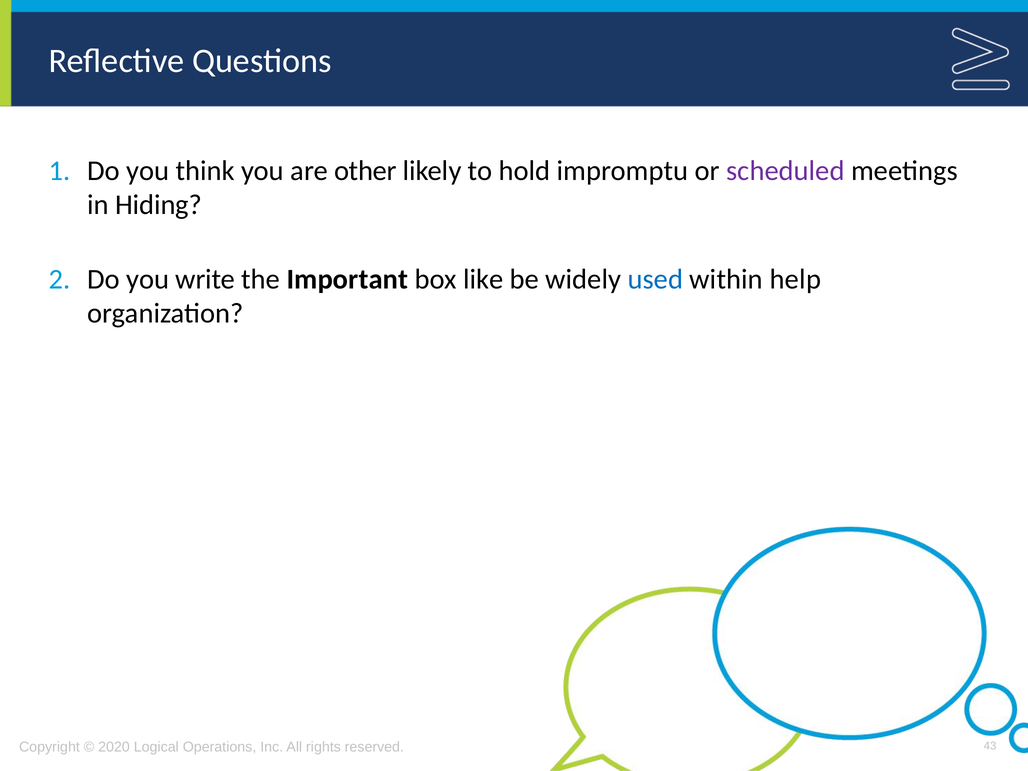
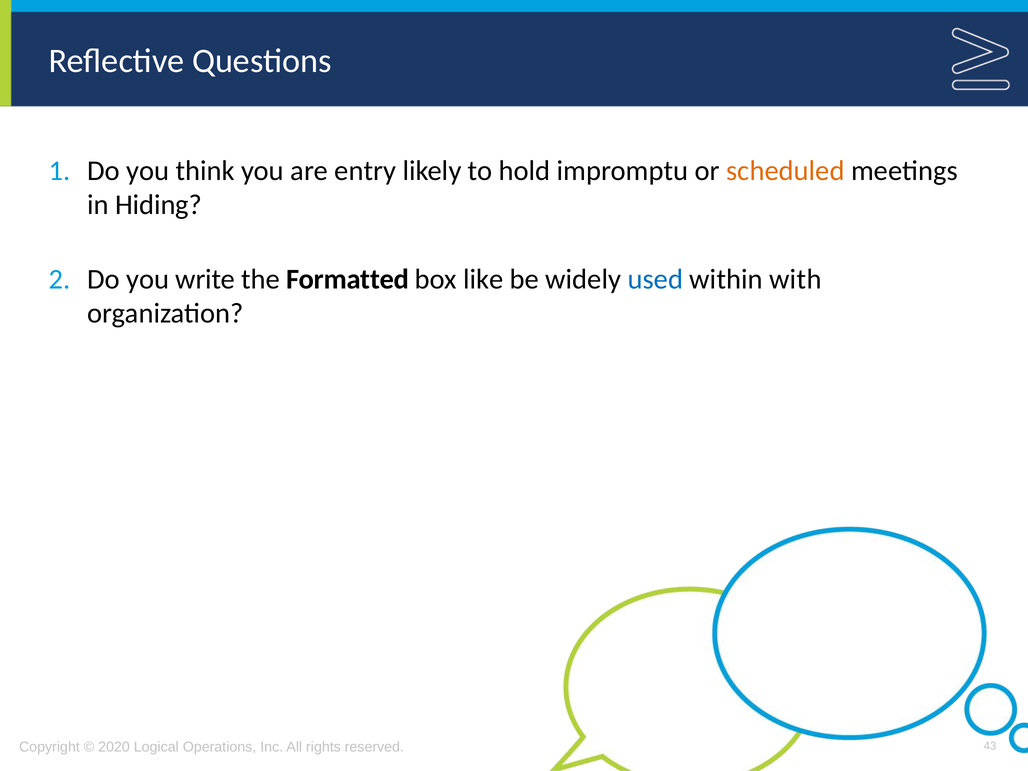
other: other -> entry
scheduled colour: purple -> orange
Important: Important -> Formatted
help: help -> with
